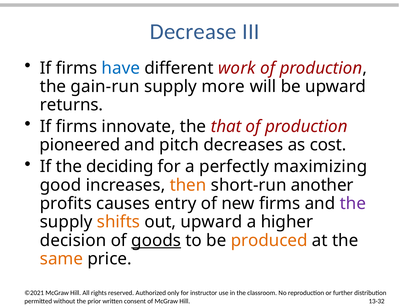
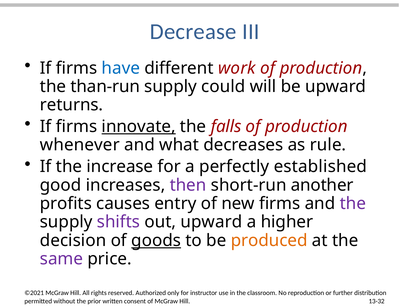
gain-run: gain-run -> than-run
more: more -> could
innovate underline: none -> present
that: that -> falls
pioneered: pioneered -> whenever
pitch: pitch -> what
cost: cost -> rule
deciding: deciding -> increase
maximizing: maximizing -> established
then colour: orange -> purple
shifts colour: orange -> purple
same colour: orange -> purple
